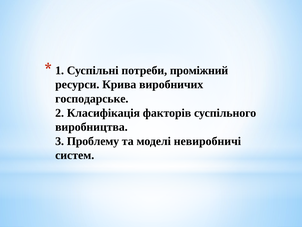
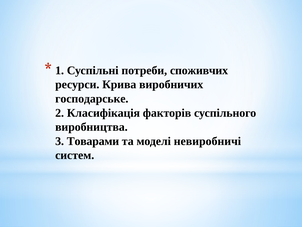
проміжний: проміжний -> споживчих
Проблему: Проблему -> Товарами
